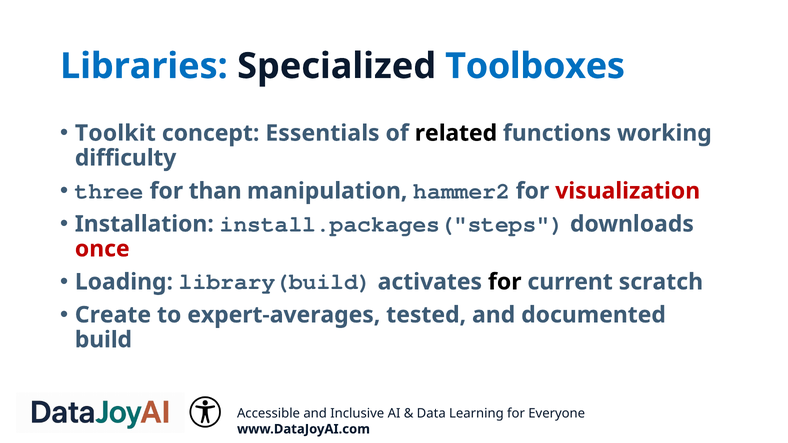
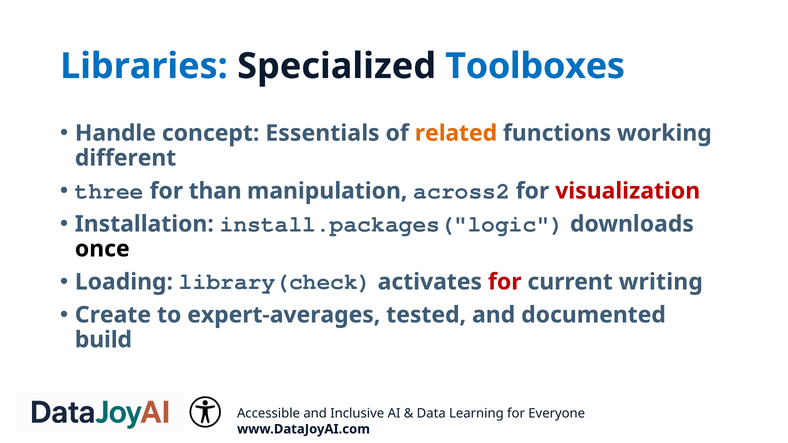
Toolkit: Toolkit -> Handle
related colour: black -> orange
difficulty: difficulty -> different
hammer2: hammer2 -> across2
install.packages("steps: install.packages("steps -> install.packages("logic
once colour: red -> black
library(build: library(build -> library(check
for at (505, 282) colour: black -> red
scratch: scratch -> writing
